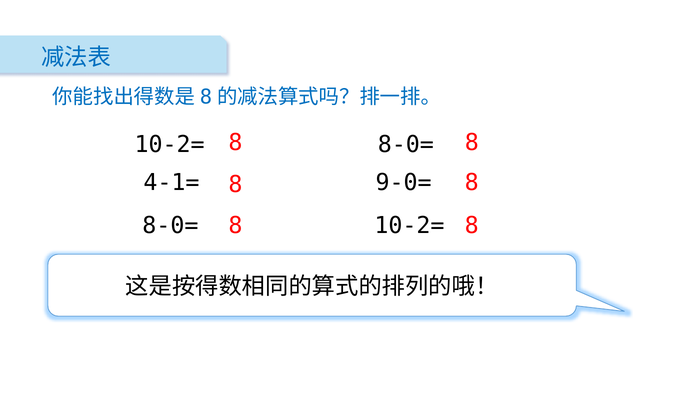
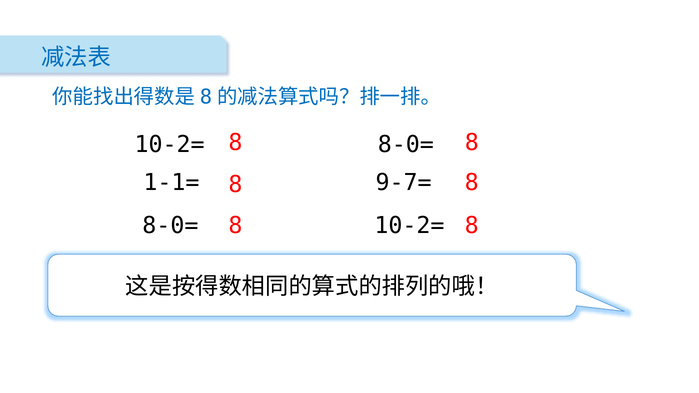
4-1=: 4-1= -> 1-1=
9-0=: 9-0= -> 9-7=
